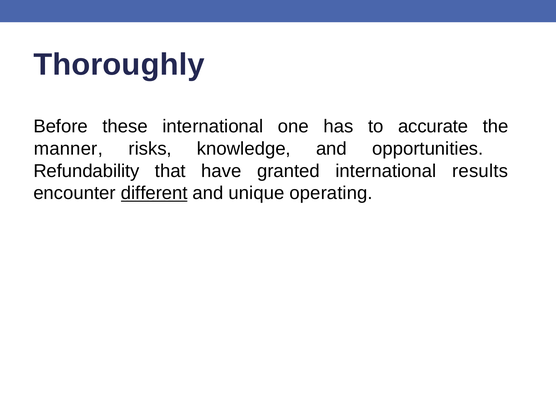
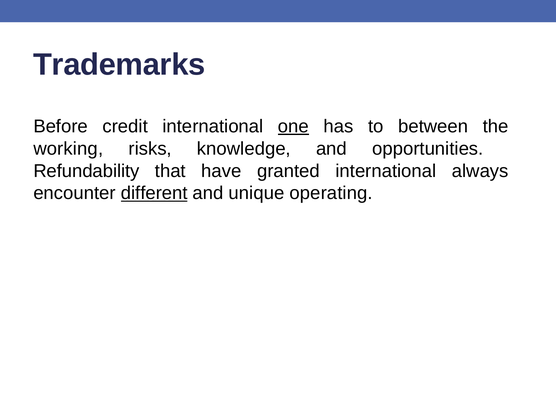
Thoroughly: Thoroughly -> Trademarks
these: these -> credit
one underline: none -> present
accurate: accurate -> between
manner: manner -> working
results: results -> always
